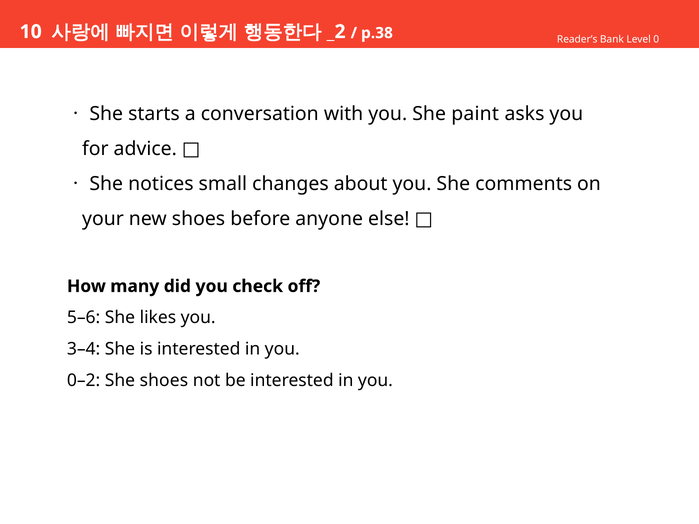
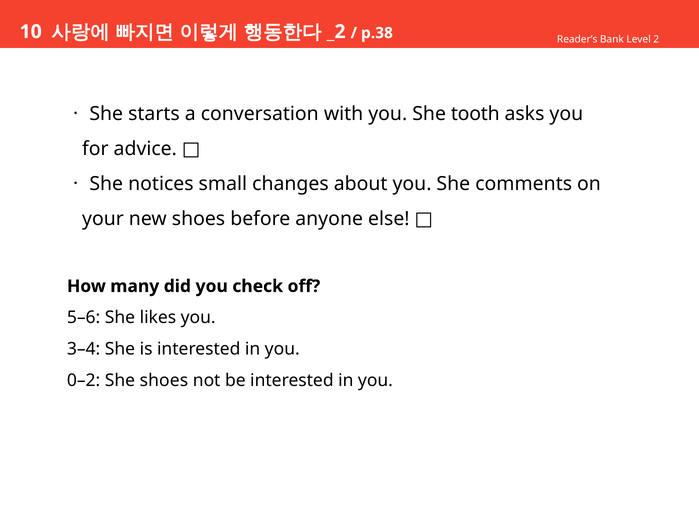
0: 0 -> 2
paint: paint -> tooth
